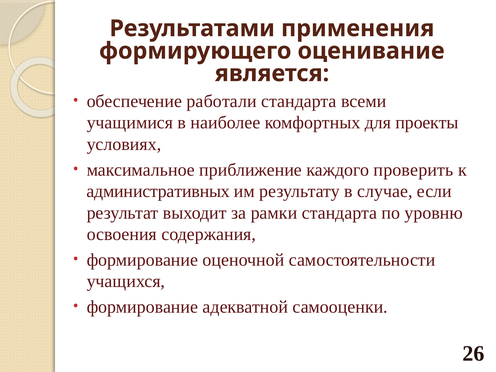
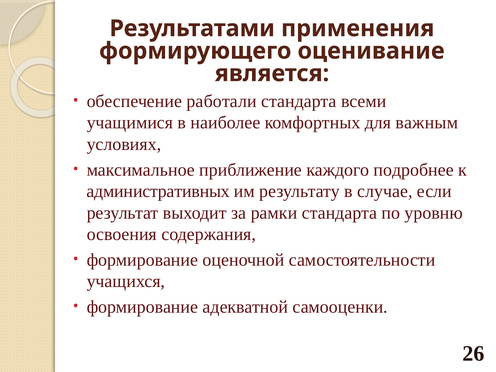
проекты: проекты -> важным
проверить: проверить -> подробнее
